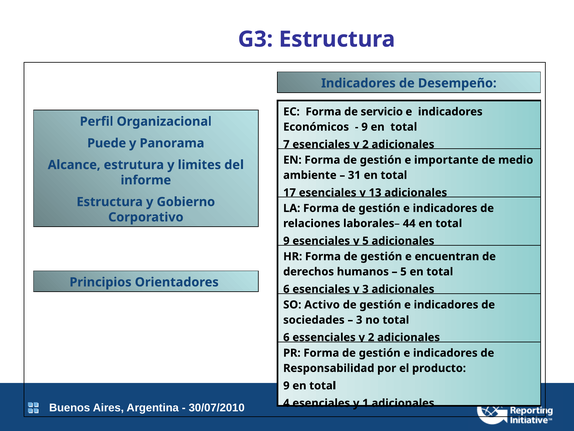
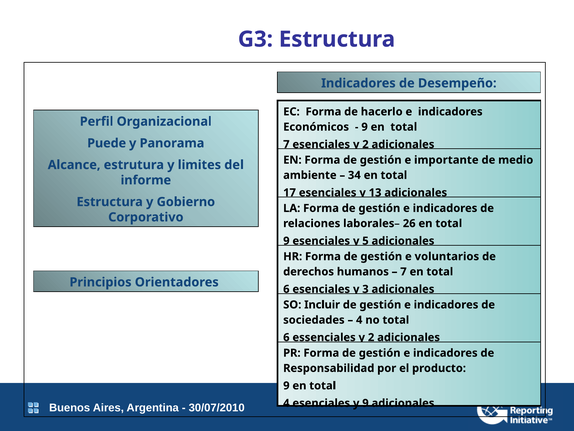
servicio: servicio -> hacerlo
31: 31 -> 34
44: 44 -> 26
encuentran: encuentran -> voluntarios
5 at (403, 271): 5 -> 7
Activo: Activo -> Incluir
3 at (359, 320): 3 -> 4
y 1: 1 -> 9
